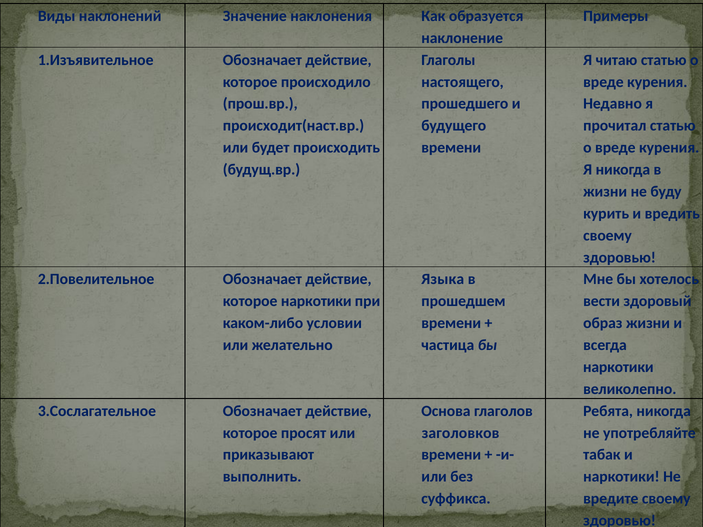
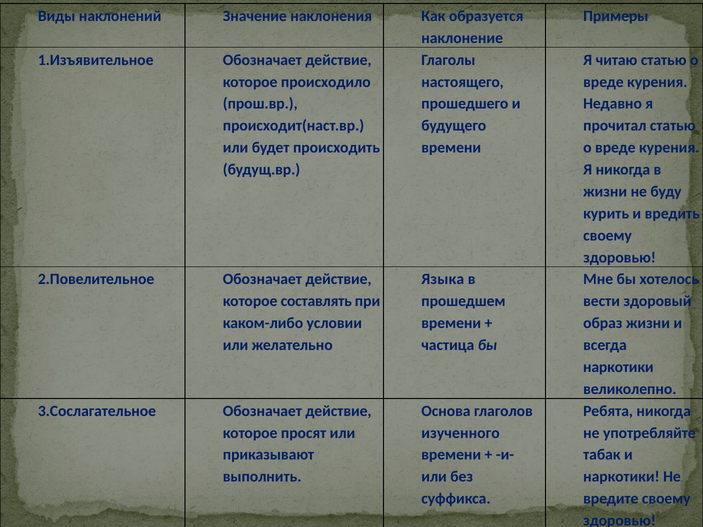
которое наркотики: наркотики -> составлять
заголовков: заголовков -> изученного
